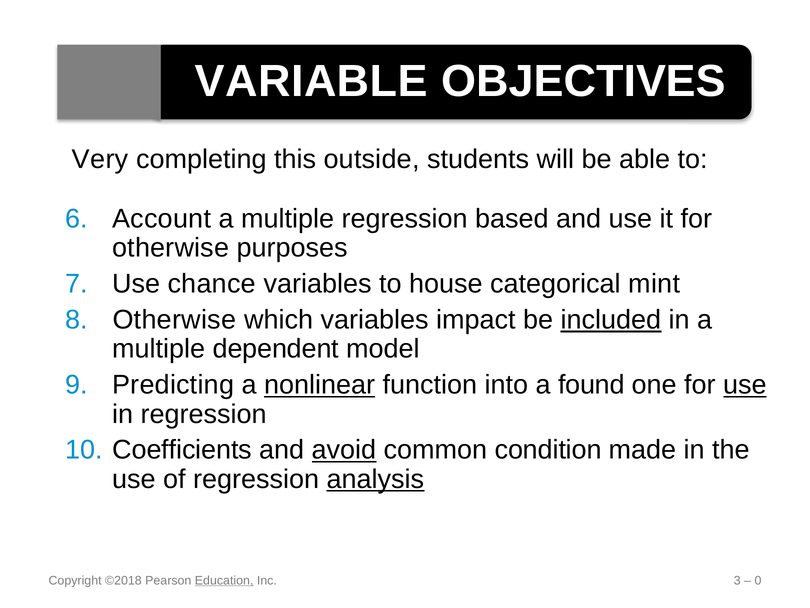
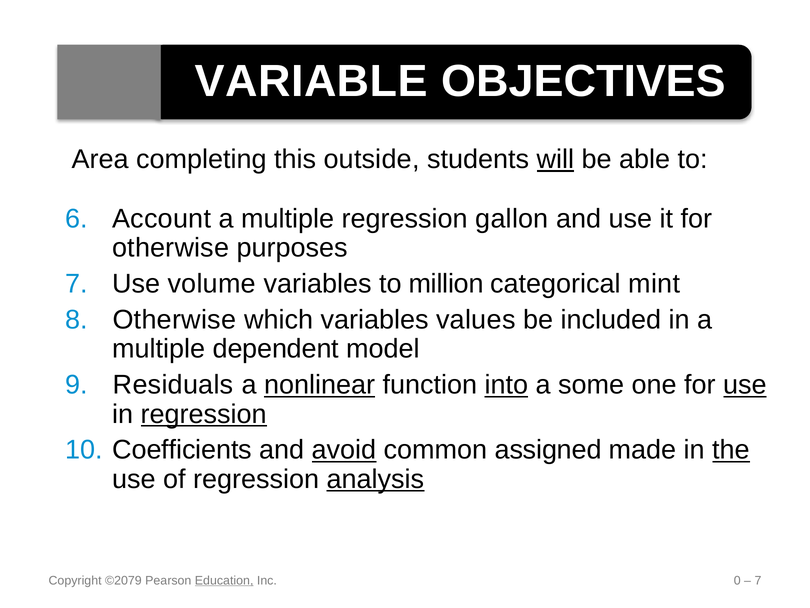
Very: Very -> Area
will underline: none -> present
based: based -> gallon
chance: chance -> volume
house: house -> million
impact: impact -> values
included underline: present -> none
Predicting: Predicting -> Residuals
into underline: none -> present
found: found -> some
regression at (204, 414) underline: none -> present
condition: condition -> assigned
the underline: none -> present
©2018: ©2018 -> ©2079
3: 3 -> 0
0 at (758, 580): 0 -> 7
